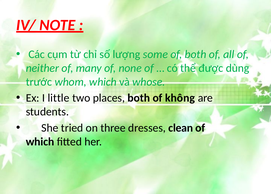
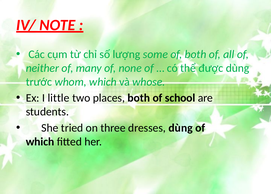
không: không -> school
dresses clean: clean -> dùng
